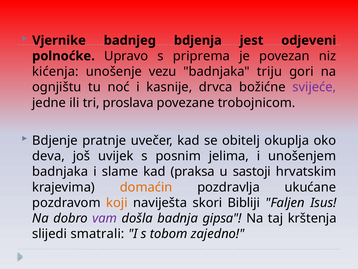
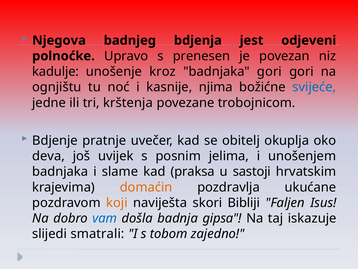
Vjernike: Vjernike -> Njegova
priprema: priprema -> prenesen
kićenja: kićenja -> kadulje
vezu: vezu -> kroz
badnjaka triju: triju -> gori
drvca: drvca -> njima
svijeće colour: purple -> blue
proslava: proslava -> krštenja
vam colour: purple -> blue
krštenja: krštenja -> iskazuje
